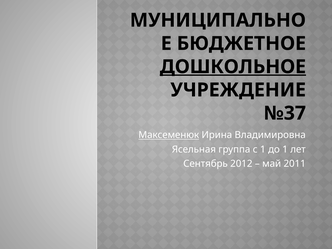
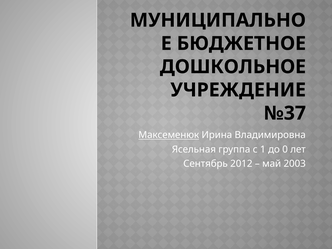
ДОШКОЛЬНОЕ underline: present -> none
до 1: 1 -> 0
2011: 2011 -> 2003
